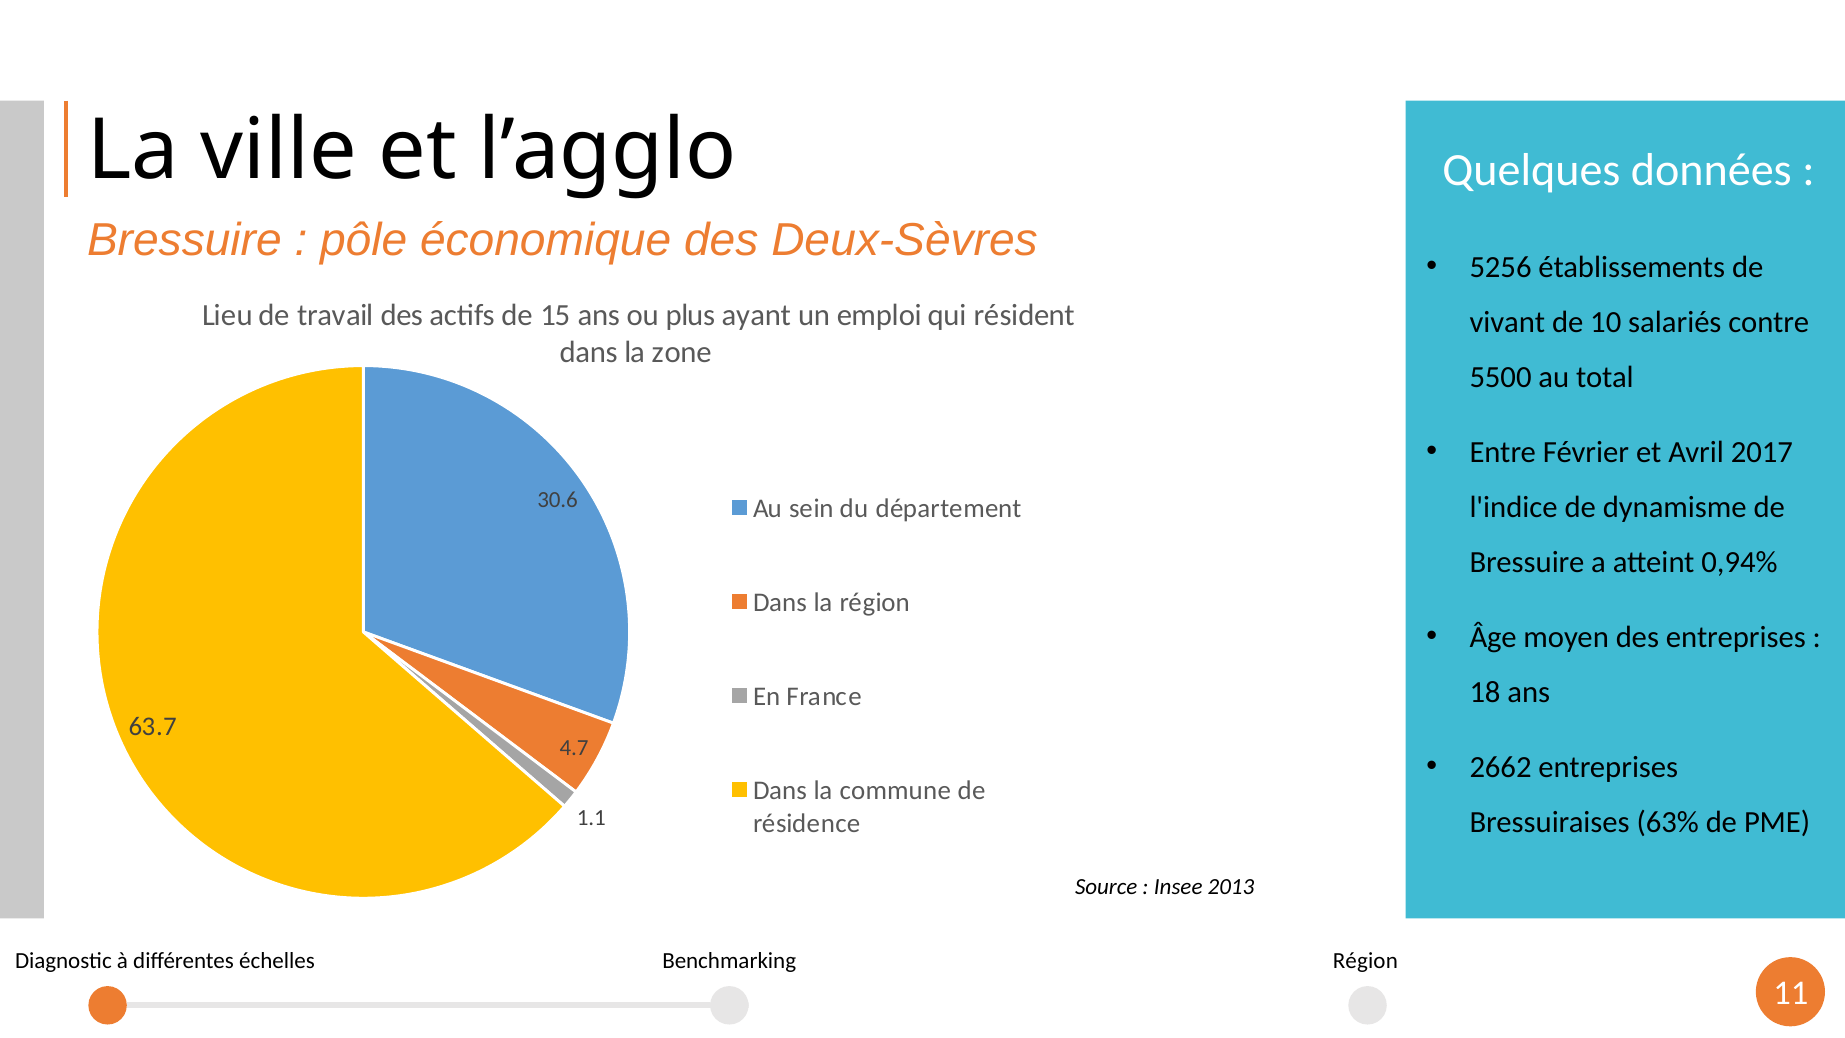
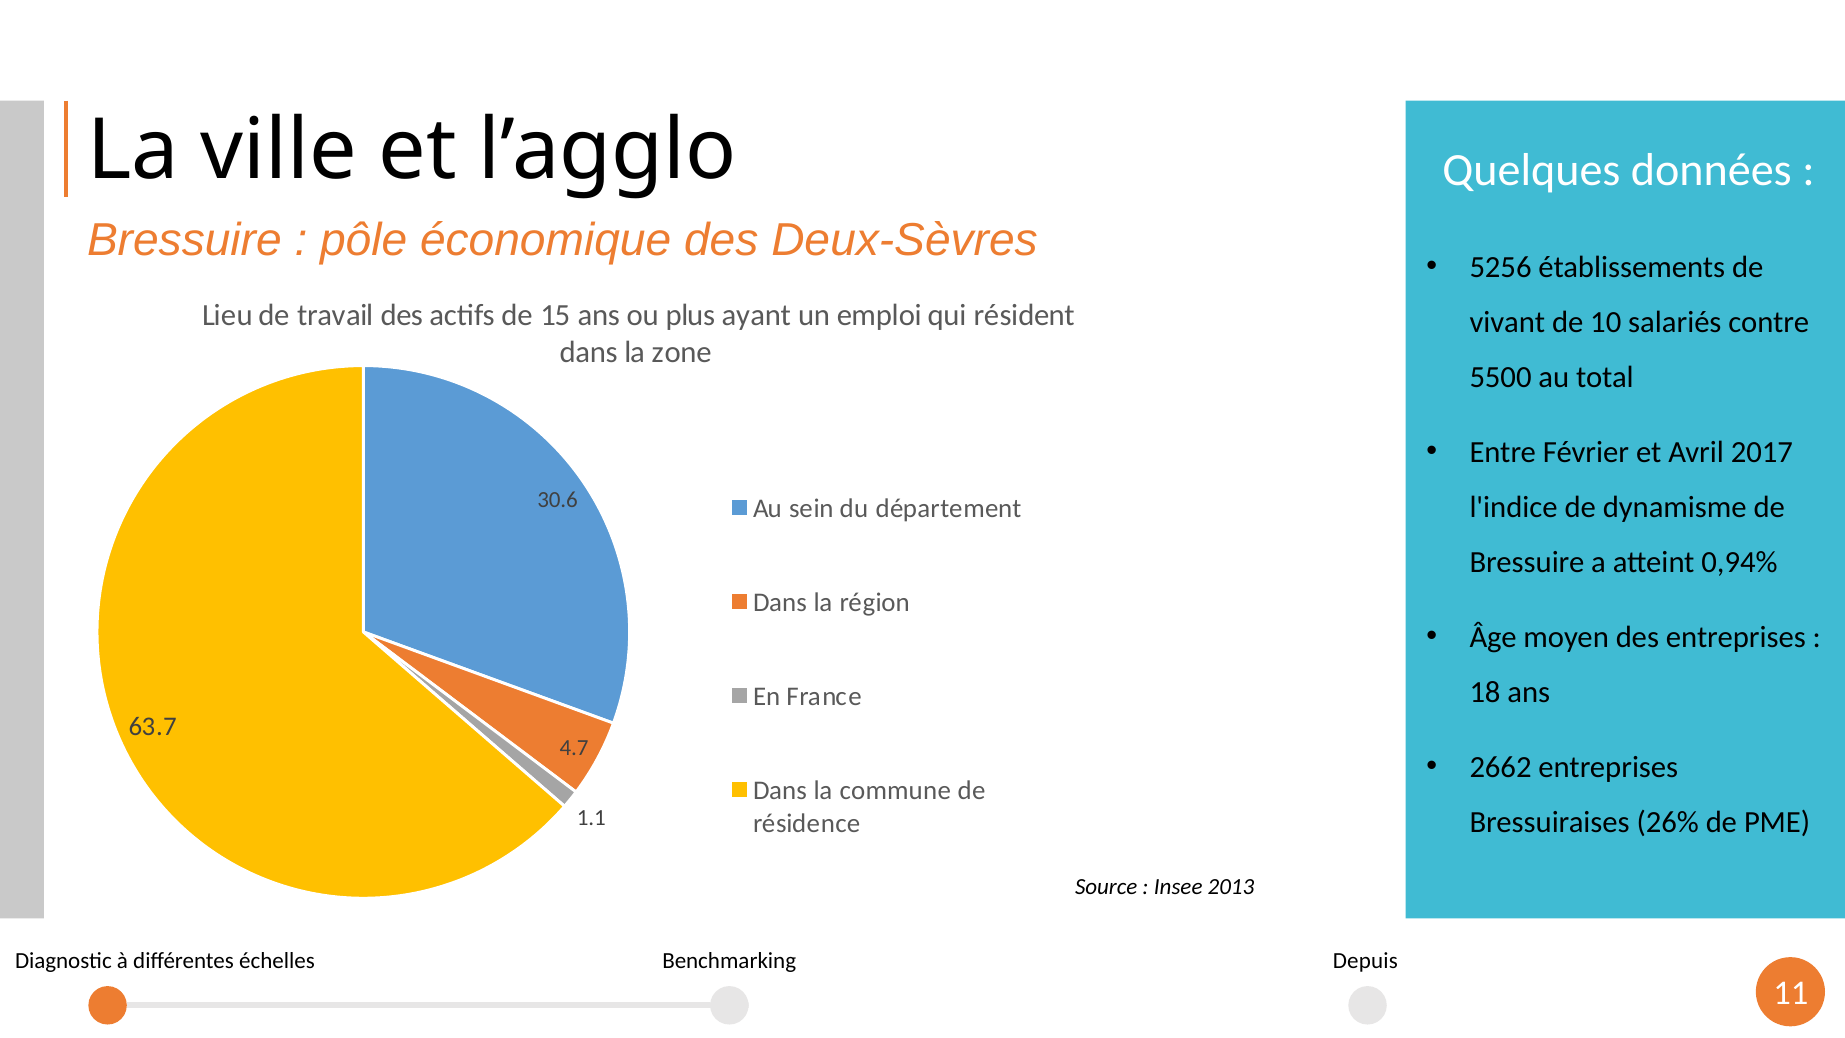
63%: 63% -> 26%
Benchmarking Région: Région -> Depuis
